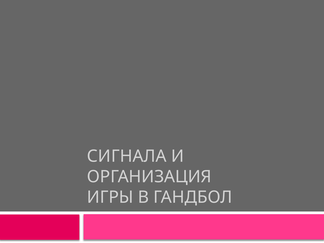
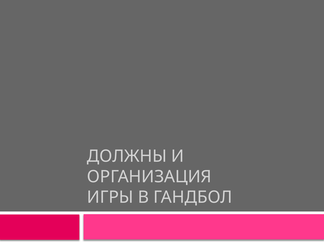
СИГНАЛА: СИГНАЛА -> ДОЛЖНЫ
